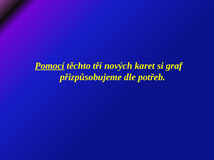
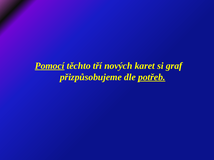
potřeb underline: none -> present
